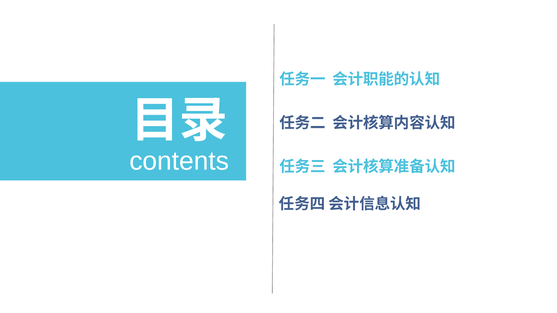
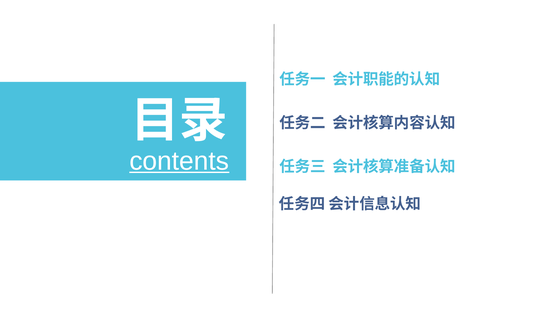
contents underline: none -> present
